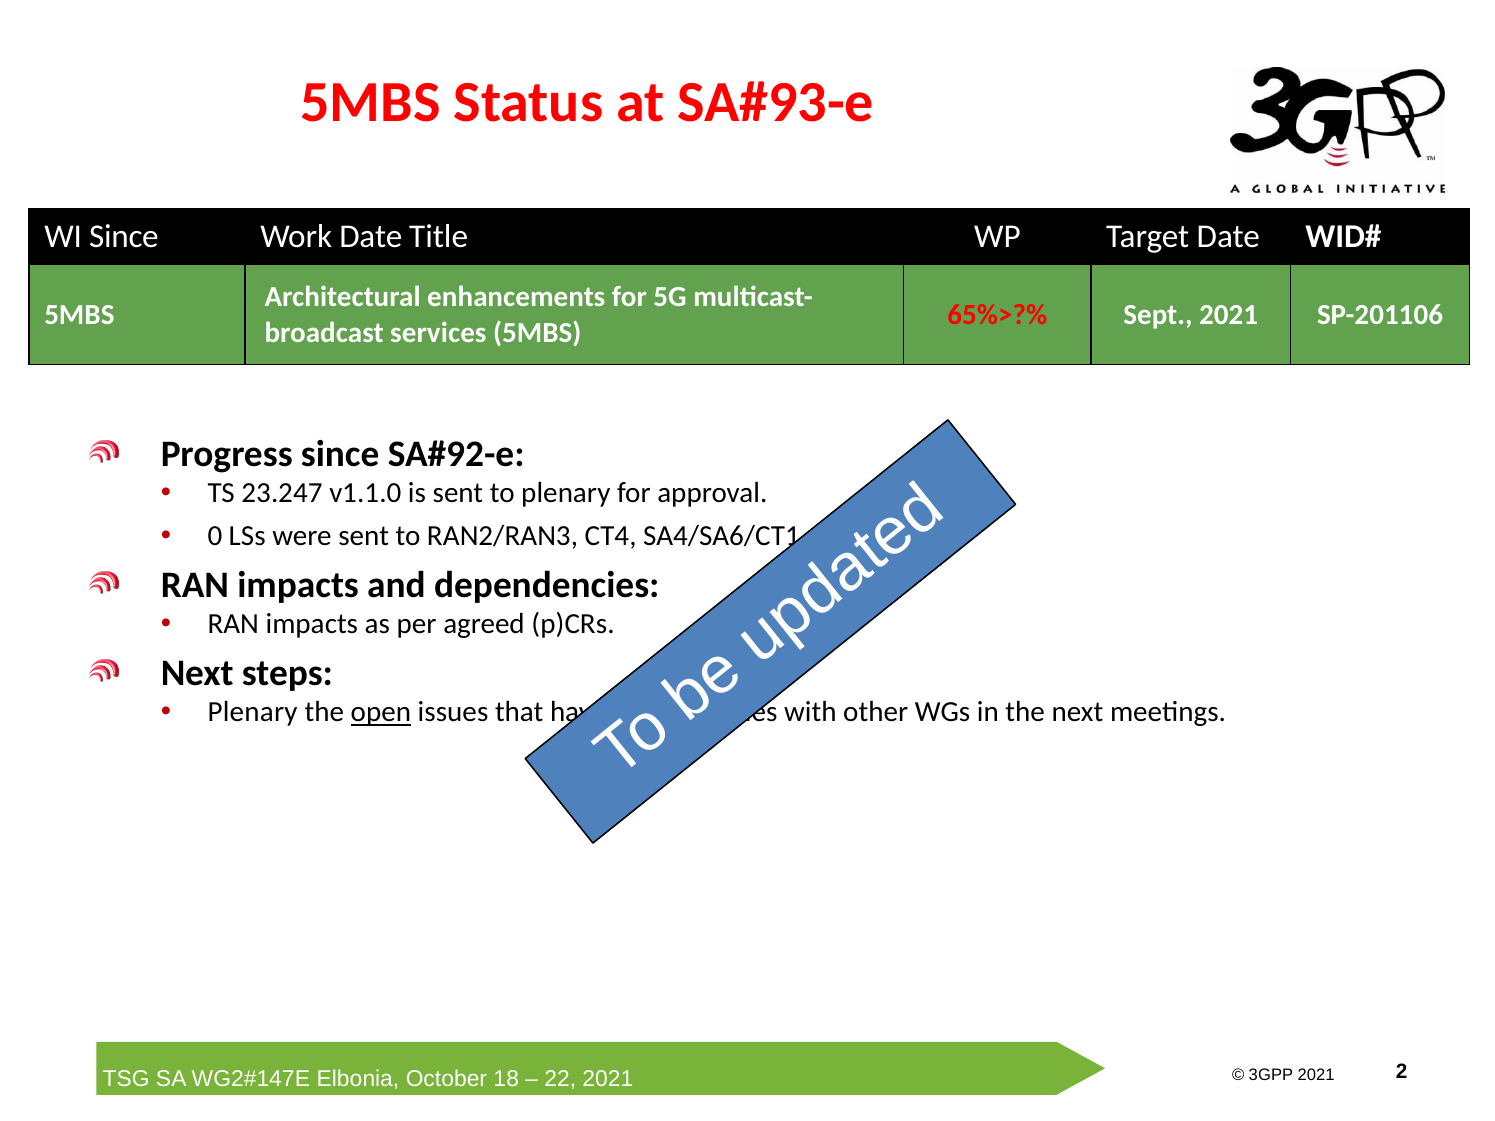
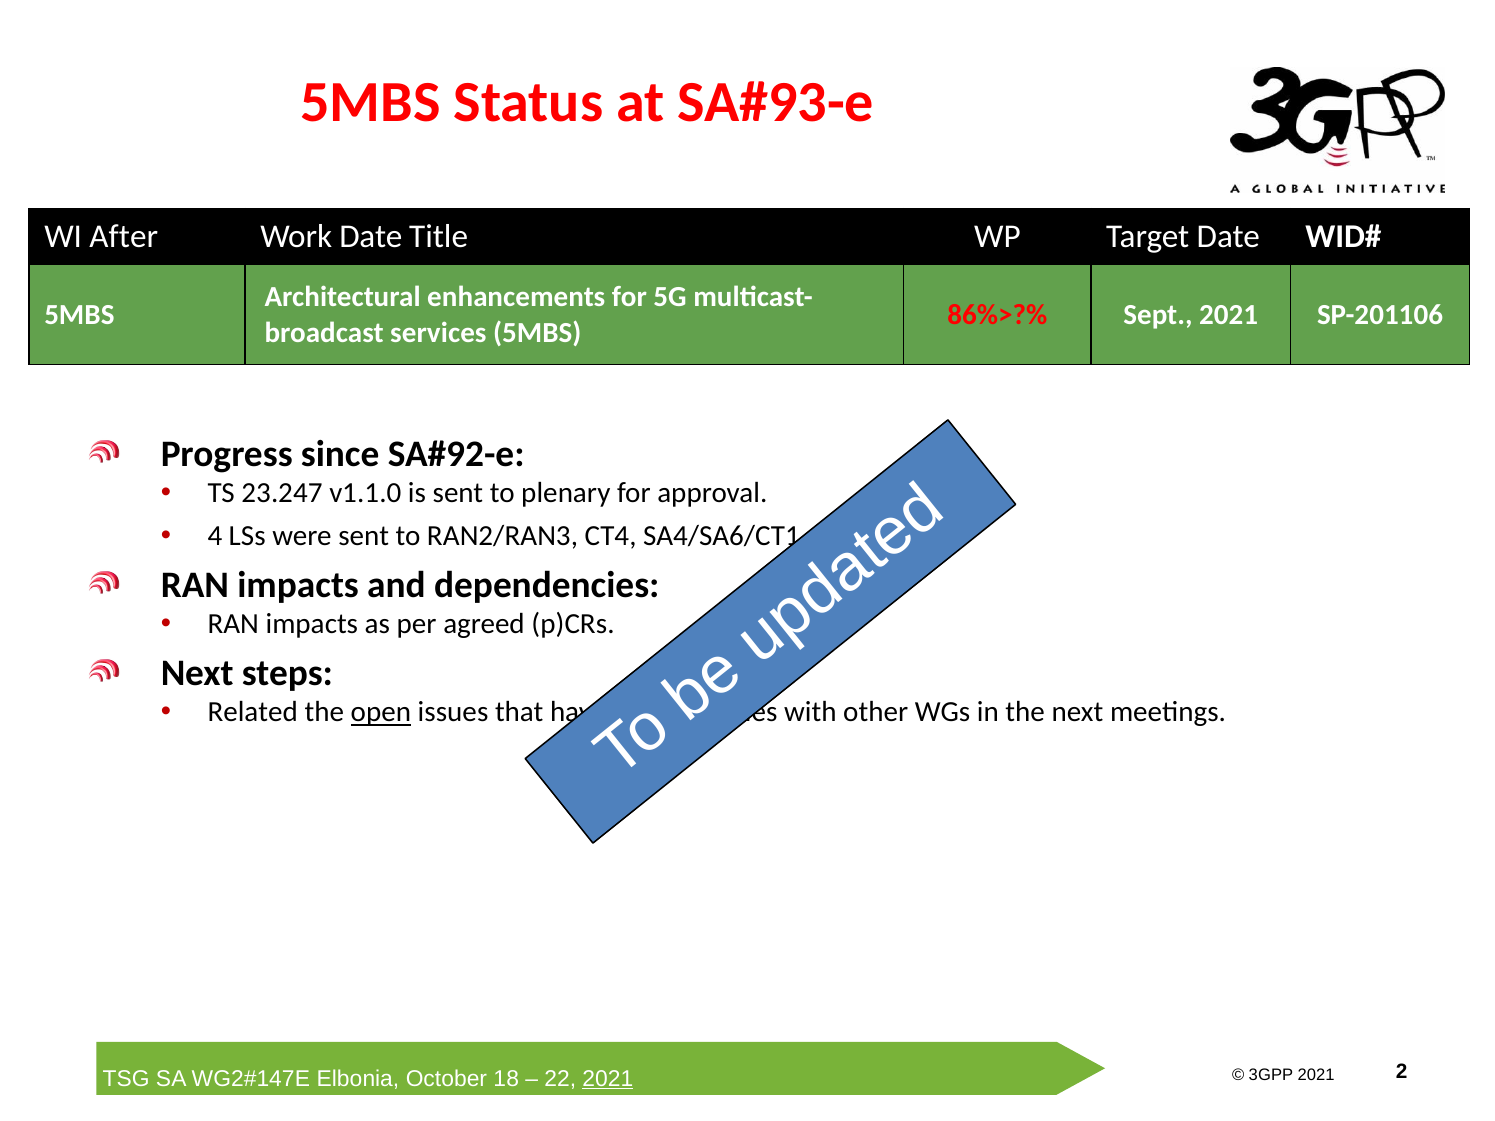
WI Since: Since -> After
65%>?%: 65%>?% -> 86%>?%
0: 0 -> 4
Plenary at (253, 713): Plenary -> Related
2021 at (608, 1079) underline: none -> present
